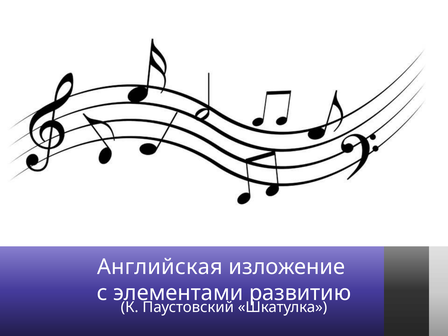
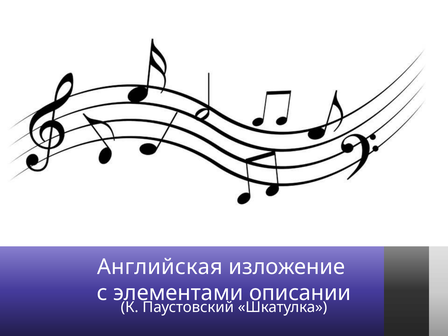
развитию: развитию -> описании
